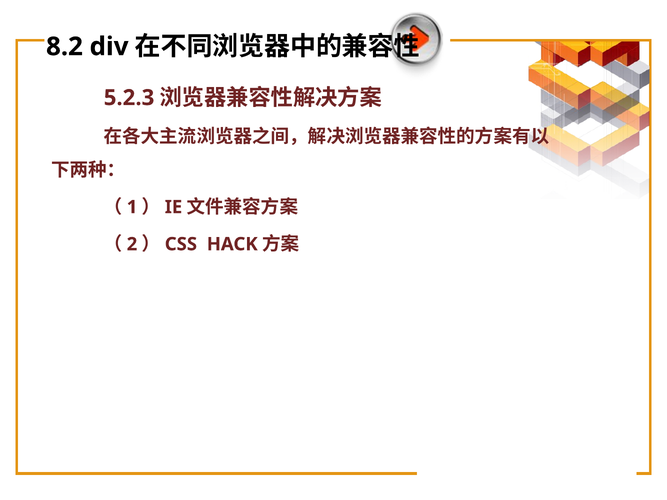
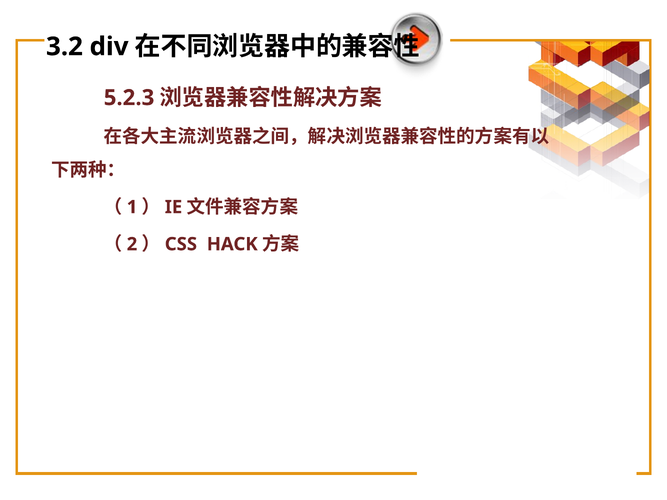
8.2: 8.2 -> 3.2
